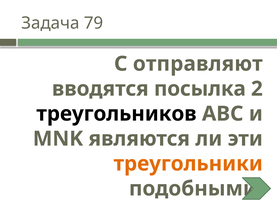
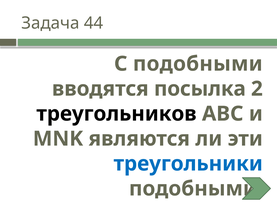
79: 79 -> 44
С отправляют: отправляют -> подобными
треугольники colour: orange -> blue
